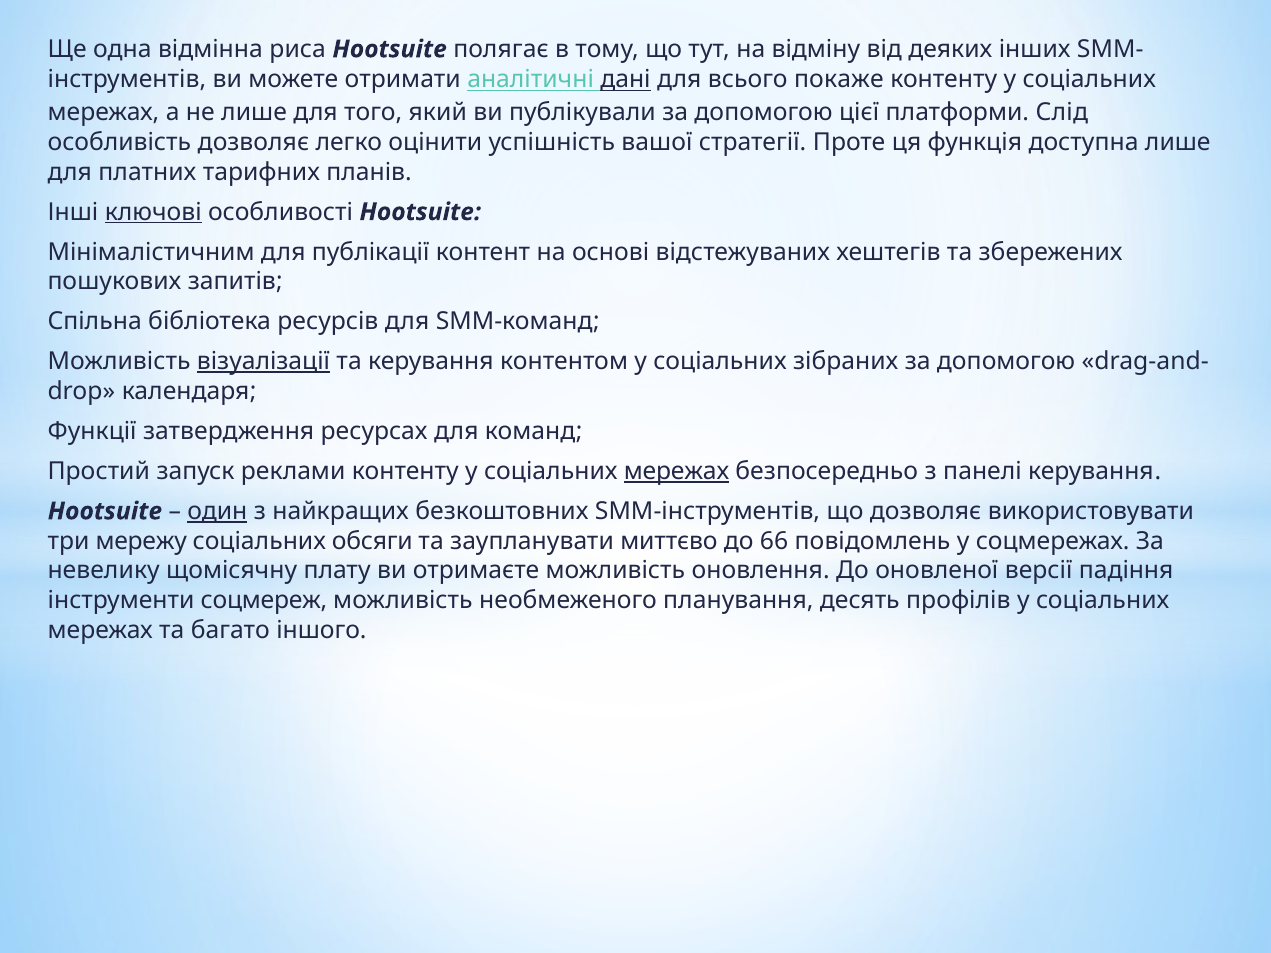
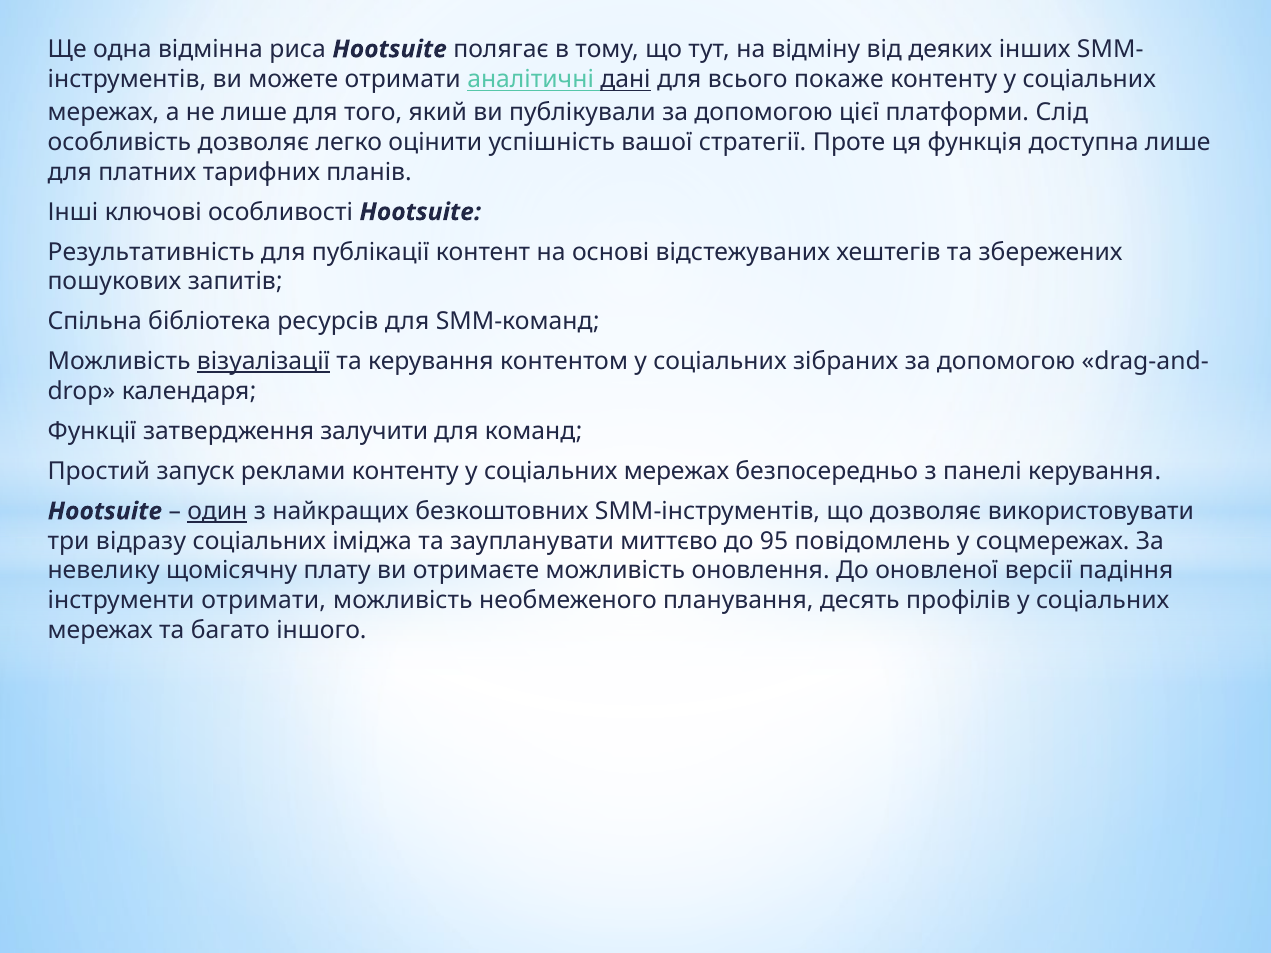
ключові underline: present -> none
Мінімалістичним: Мінімалістичним -> Результативність
ресурсах: ресурсах -> залучити
мережах at (677, 471) underline: present -> none
мережу: мережу -> відразу
обсяги: обсяги -> іміджа
66: 66 -> 95
інструменти соцмереж: соцмереж -> отримати
